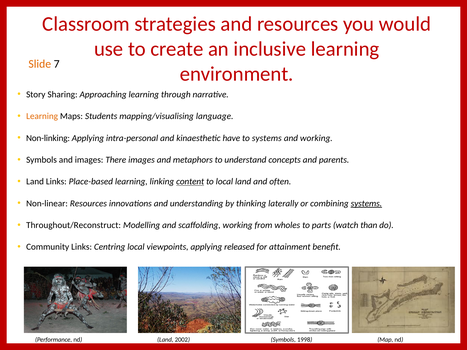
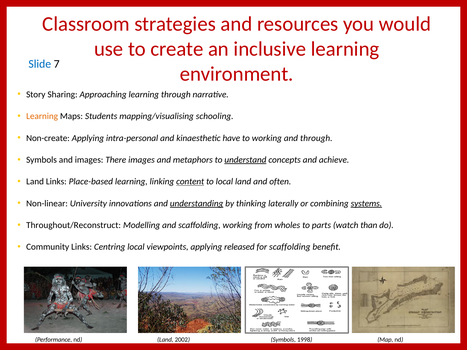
Slide colour: orange -> blue
language: language -> schooling
Non-linking: Non-linking -> Non-create
to systems: systems -> working
and working: working -> through
understand underline: none -> present
parents: parents -> achieve
Non-linear Resources: Resources -> University
understanding underline: none -> present
for attainment: attainment -> scaffolding
